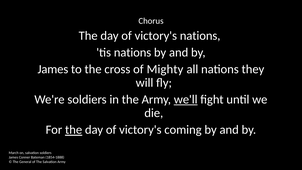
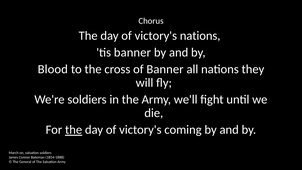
tis nations: nations -> banner
James at (53, 69): James -> Blood
of Mighty: Mighty -> Banner
we'll underline: present -> none
